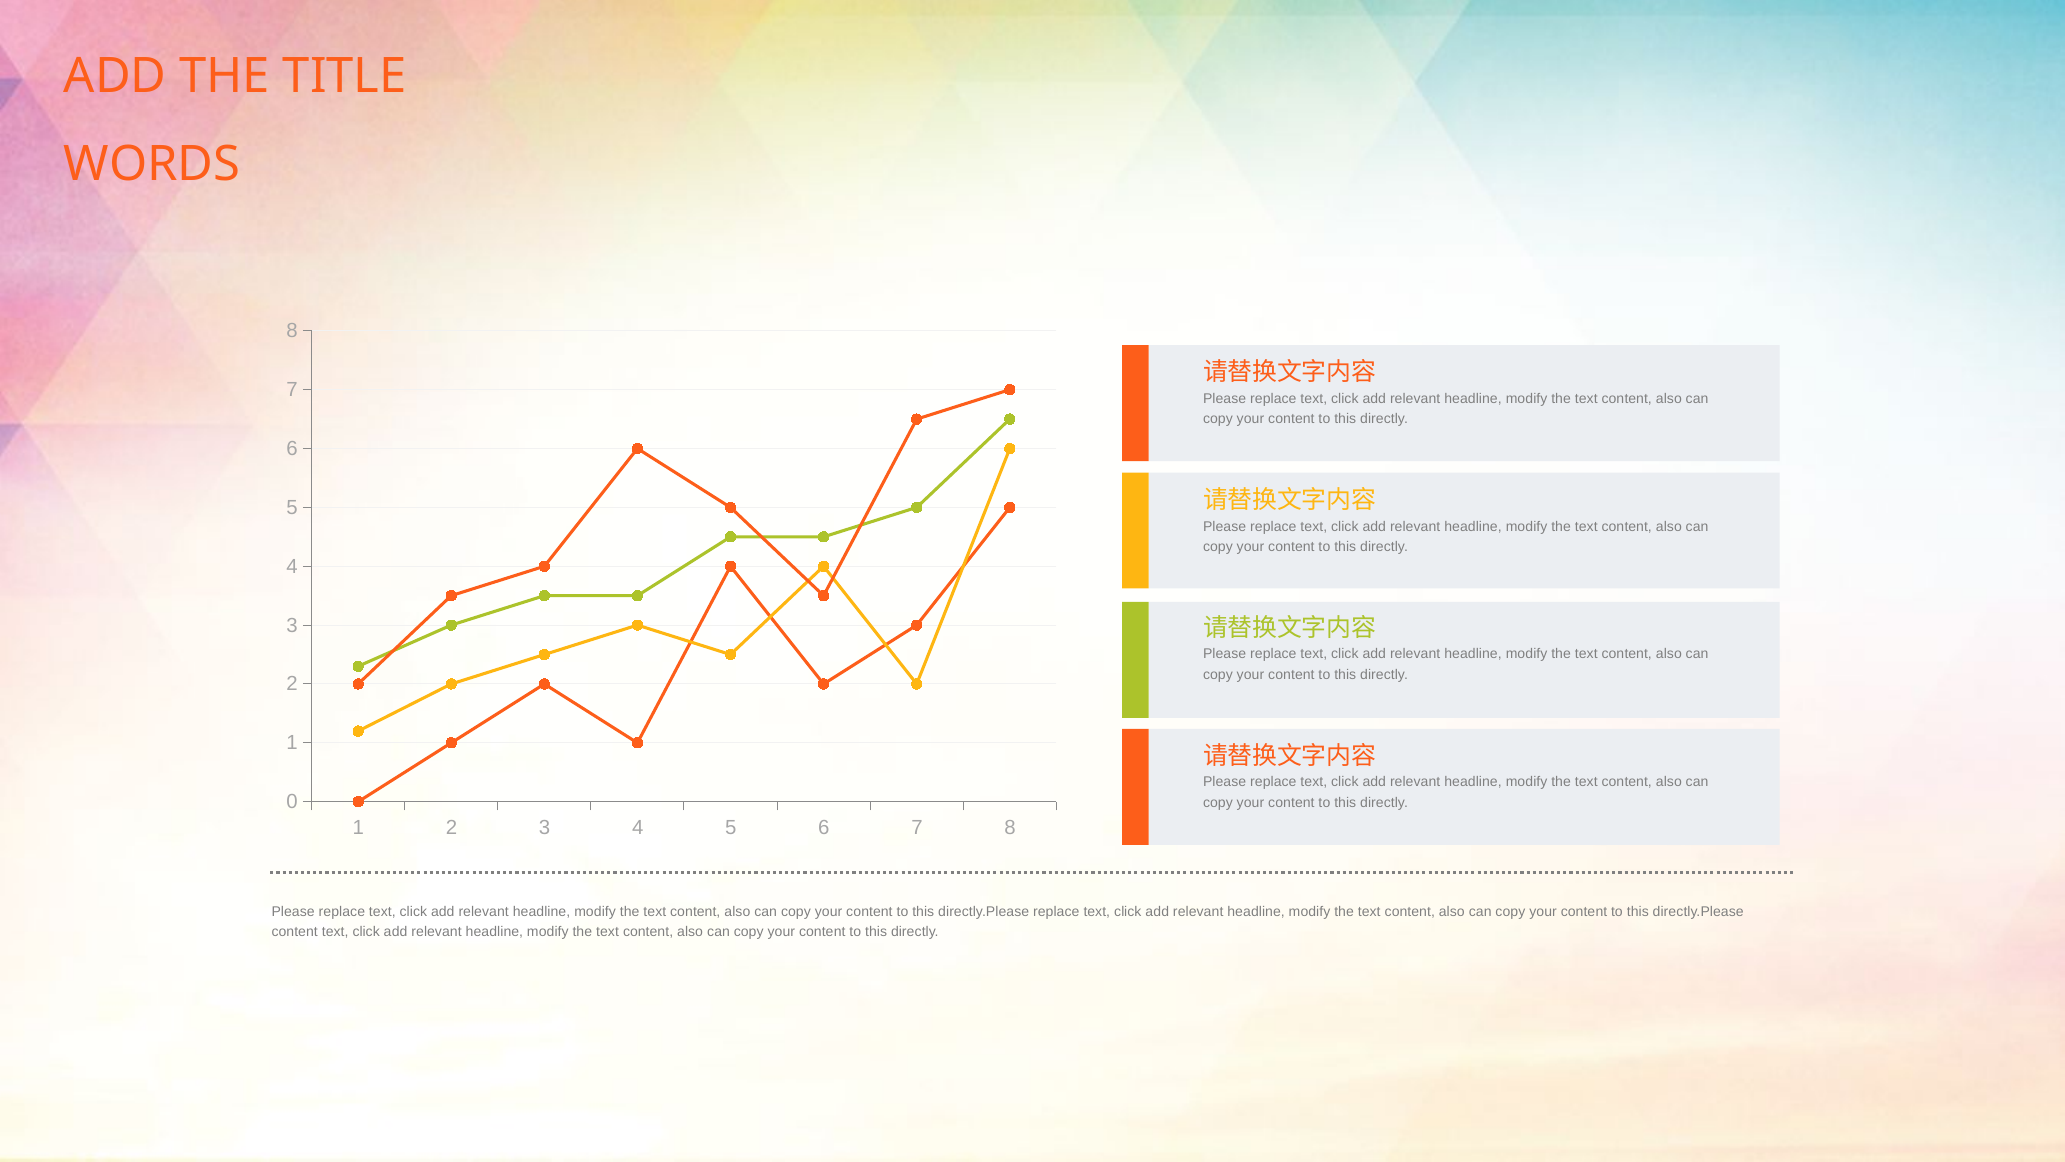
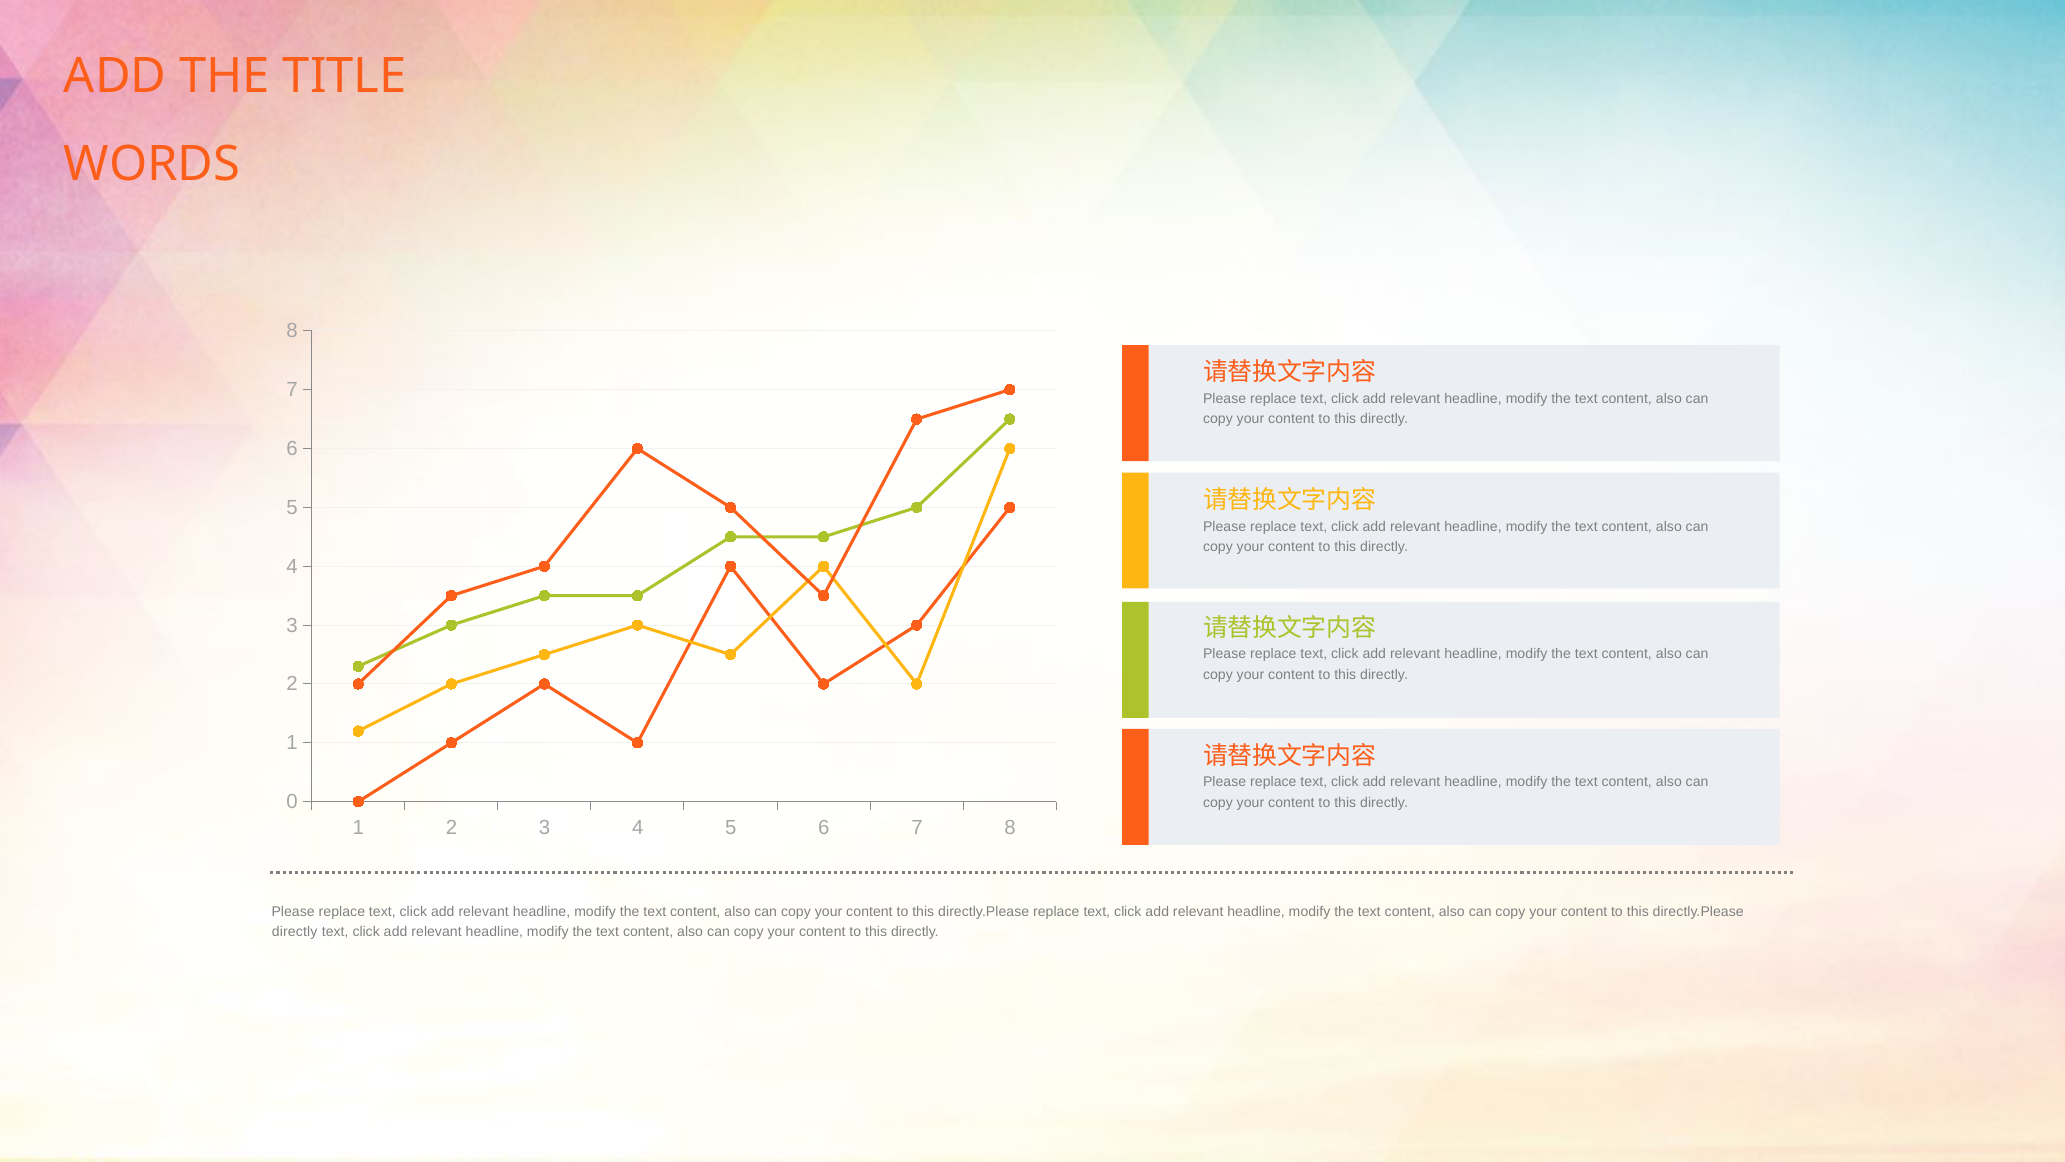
content at (295, 932): content -> directly
